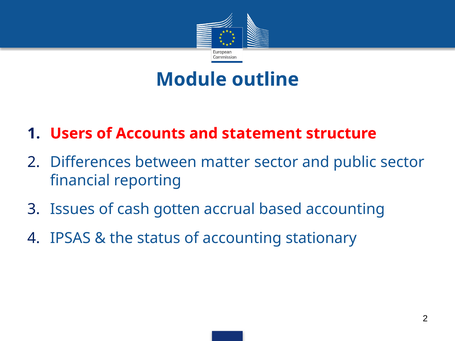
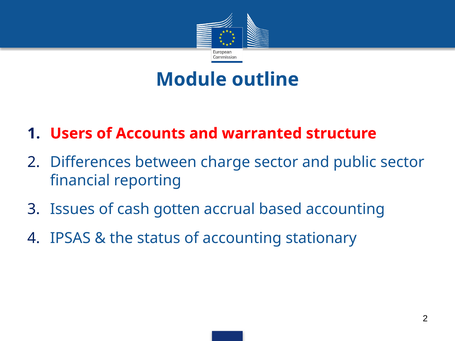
statement: statement -> warranted
matter: matter -> charge
